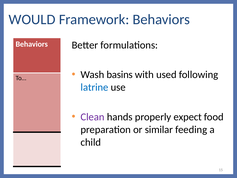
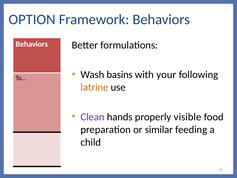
WOULD: WOULD -> OPTION
used: used -> your
latrine colour: blue -> orange
expect: expect -> visible
